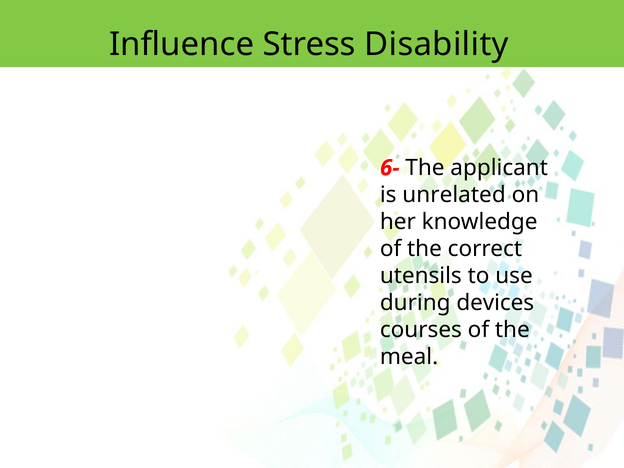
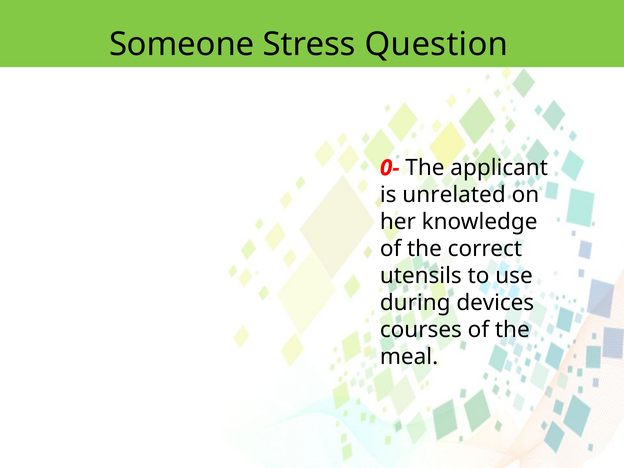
Influence: Influence -> Someone
Disability: Disability -> Question
6-: 6- -> 0-
